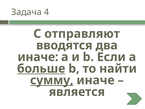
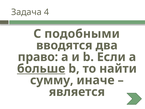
отправляют: отправляют -> подобными
иначе at (38, 57): иначе -> право
сумму underline: present -> none
